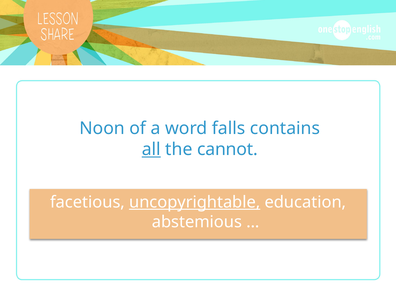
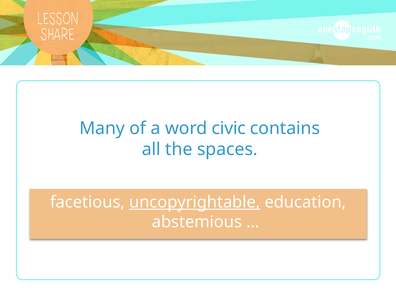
Noon: Noon -> Many
falls: falls -> civic
all underline: present -> none
cannot: cannot -> spaces
